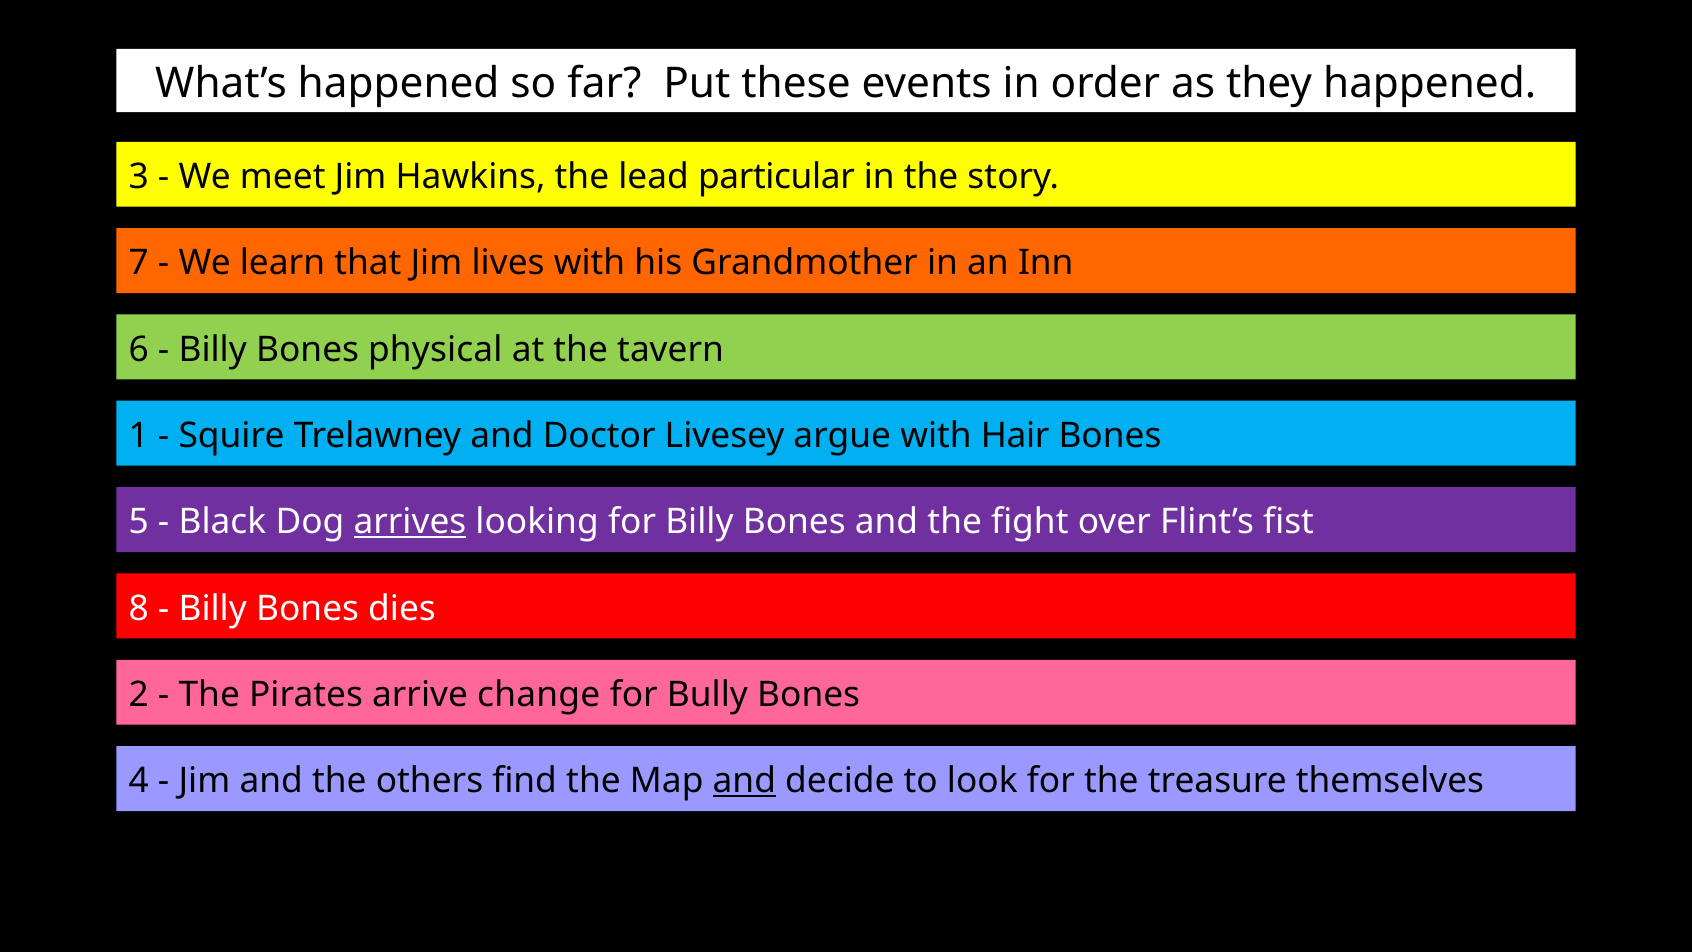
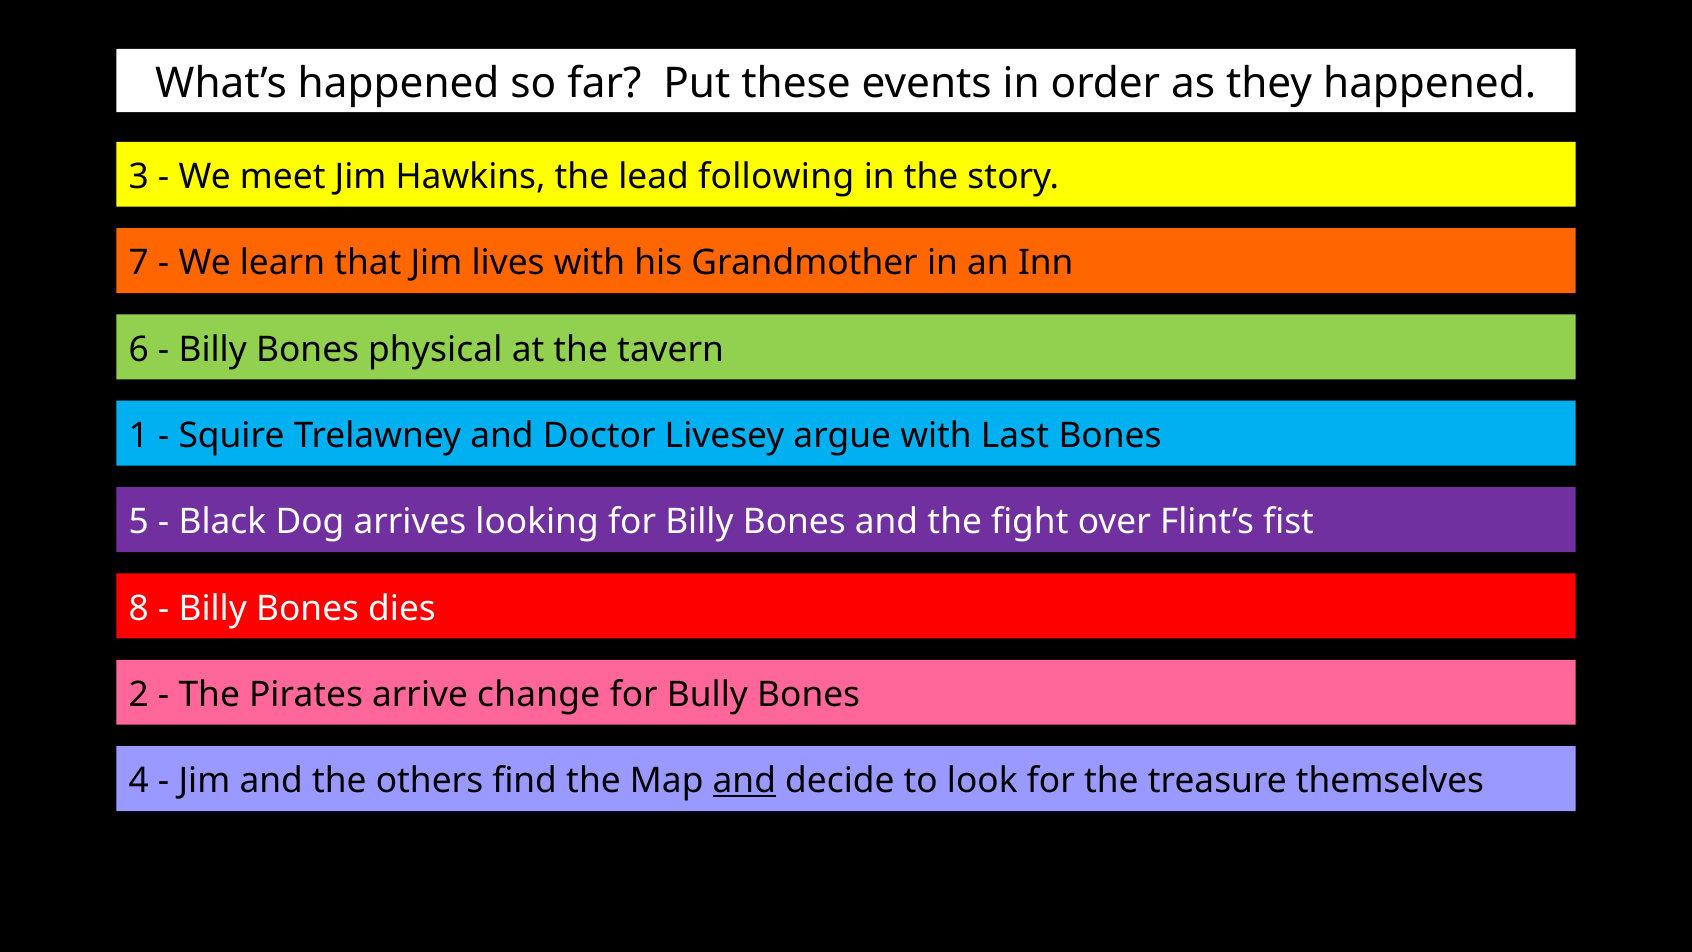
particular: particular -> following
Hair: Hair -> Last
arrives underline: present -> none
